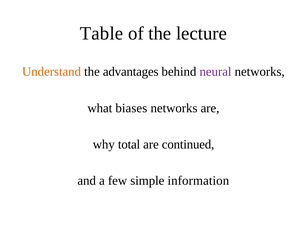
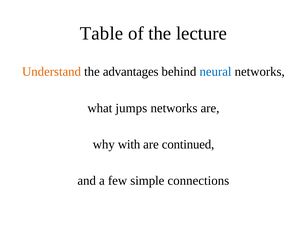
neural colour: purple -> blue
biases: biases -> jumps
total: total -> with
information: information -> connections
